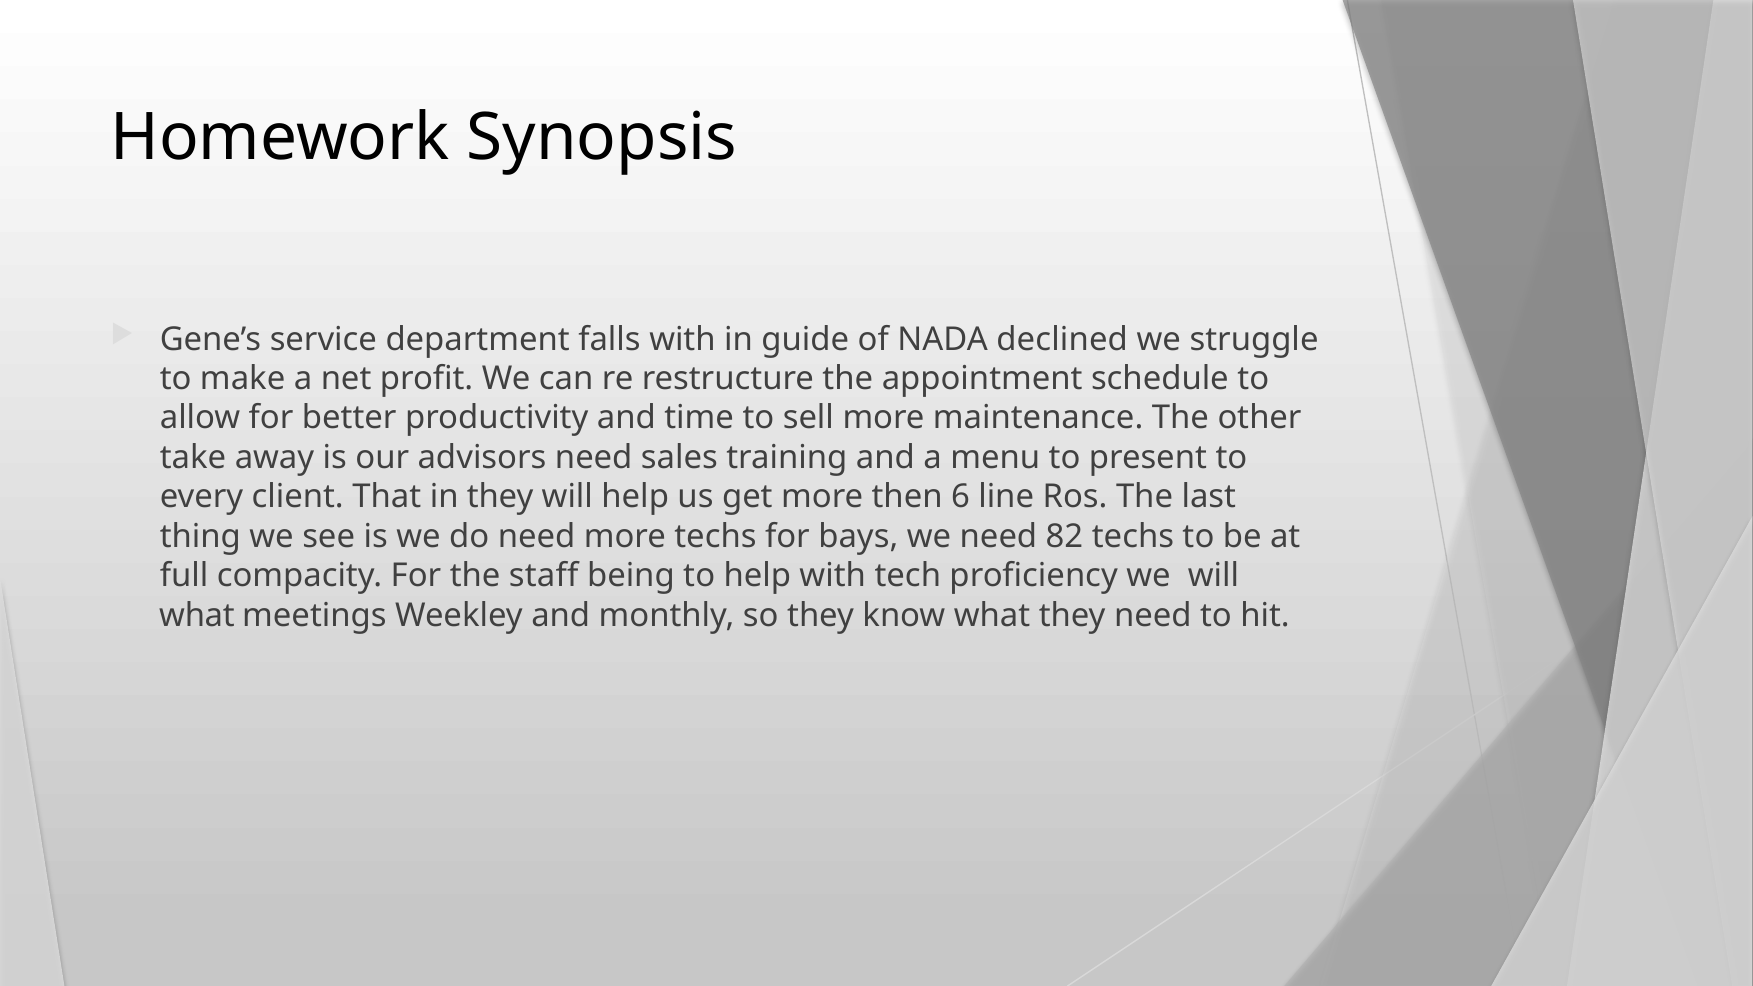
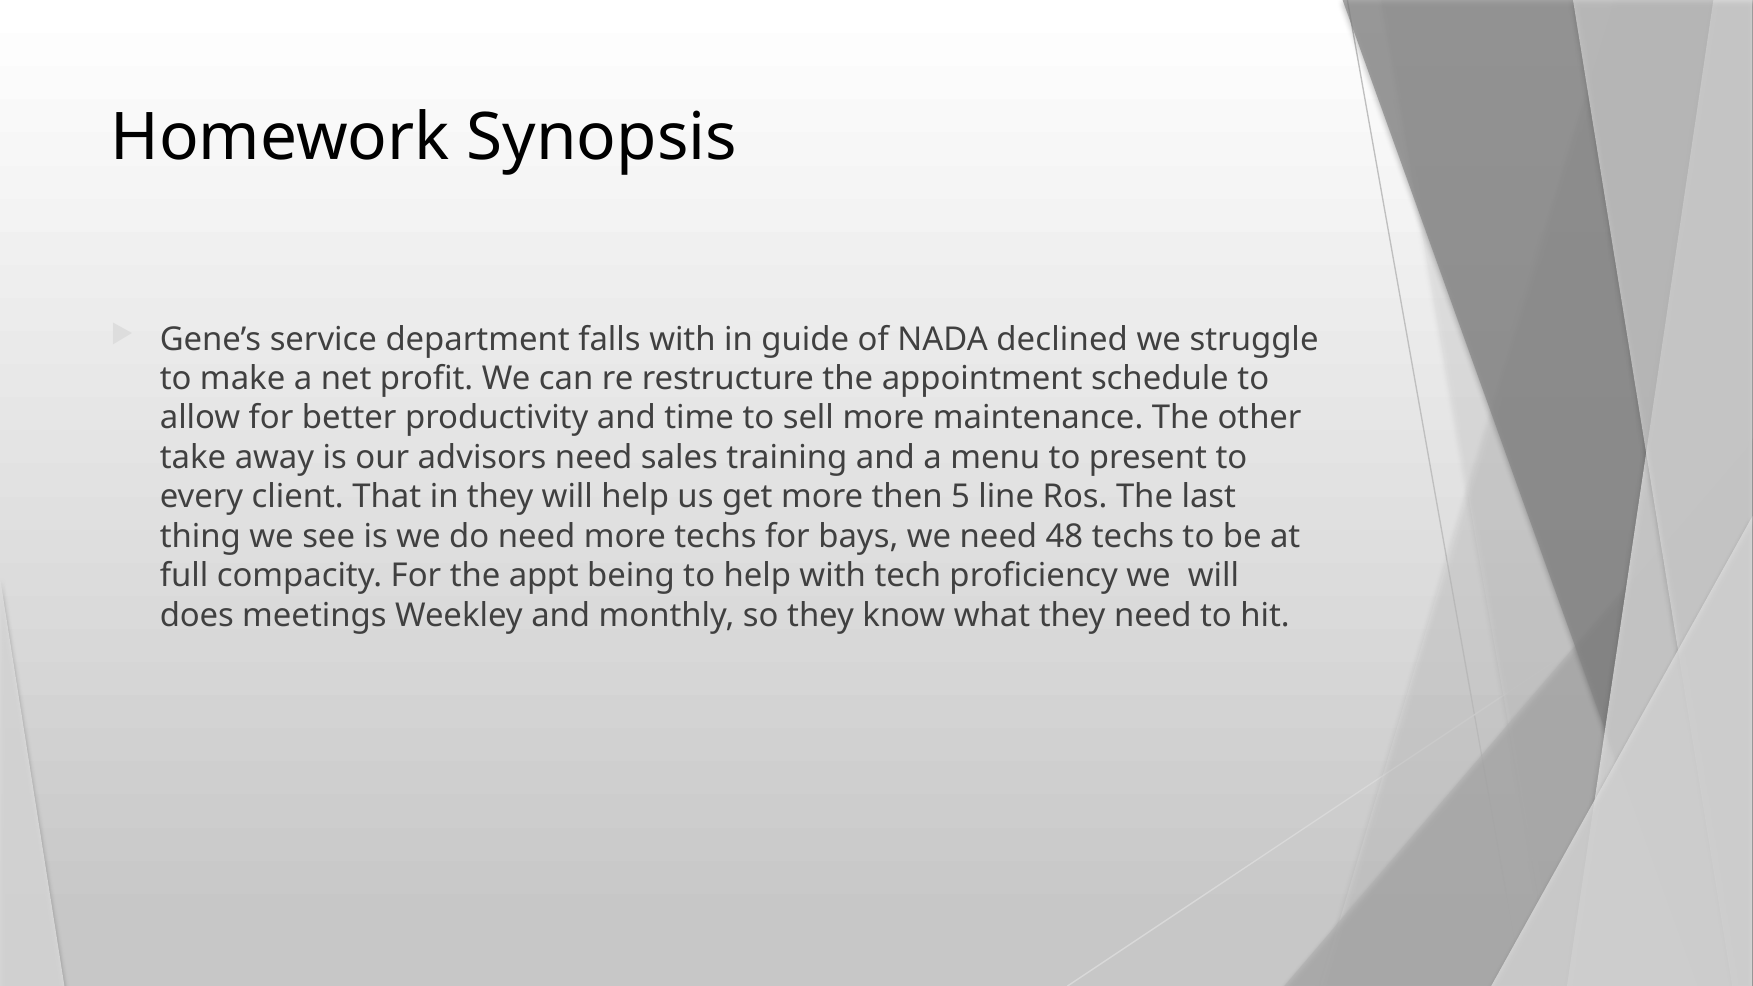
6: 6 -> 5
82: 82 -> 48
staff: staff -> appt
what at (197, 615): what -> does
